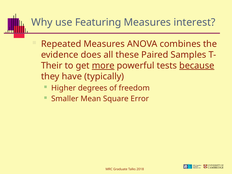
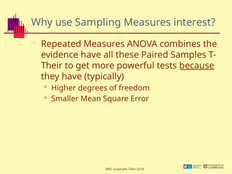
Featuring: Featuring -> Sampling
evidence does: does -> have
more underline: present -> none
